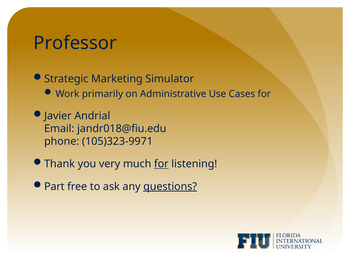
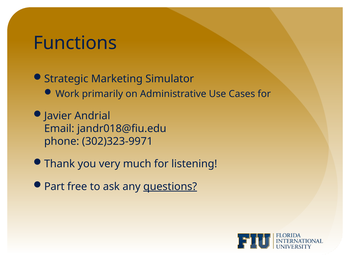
Professor: Professor -> Functions
105)323-9971: 105)323-9971 -> 302)323-9971
for at (161, 164) underline: present -> none
